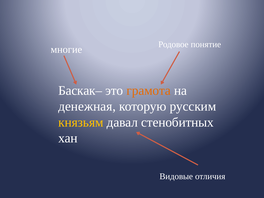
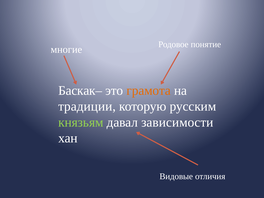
денежная: денежная -> традиции
князьям colour: yellow -> light green
стенобитных: стенобитных -> зависимости
